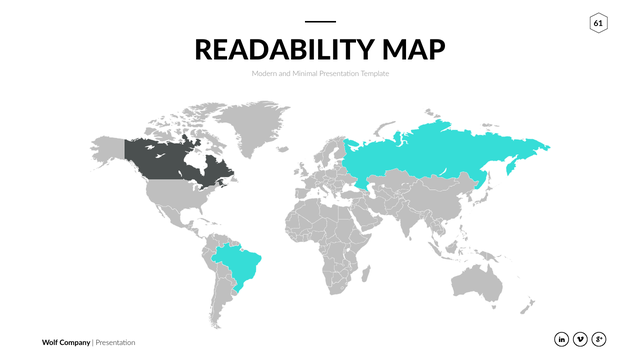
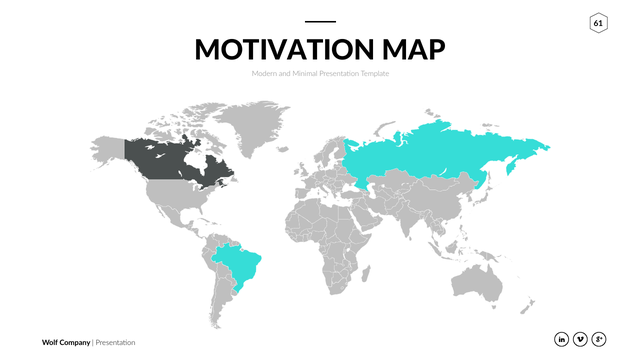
READABILITY: READABILITY -> MOTIVATION
